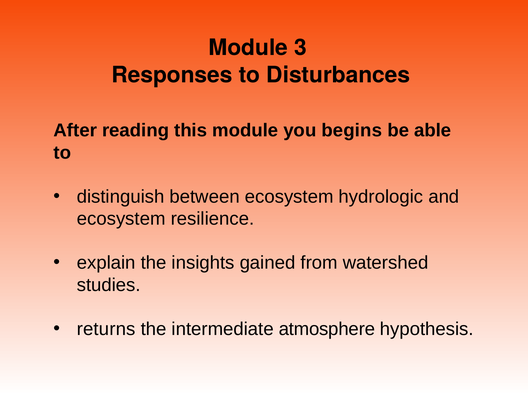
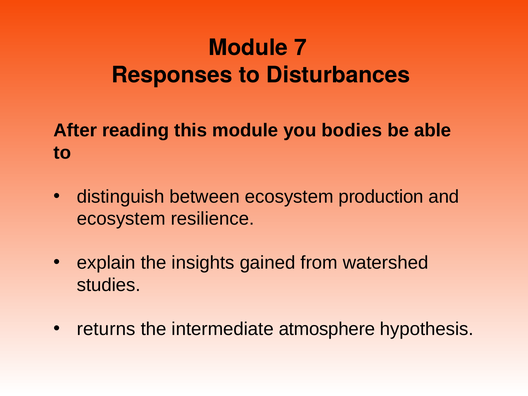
3: 3 -> 7
begins: begins -> bodies
hydrologic: hydrologic -> production
